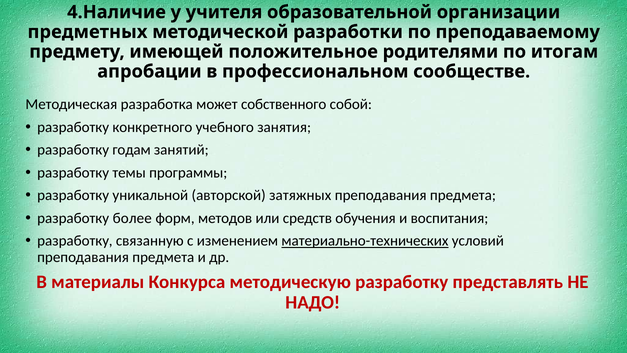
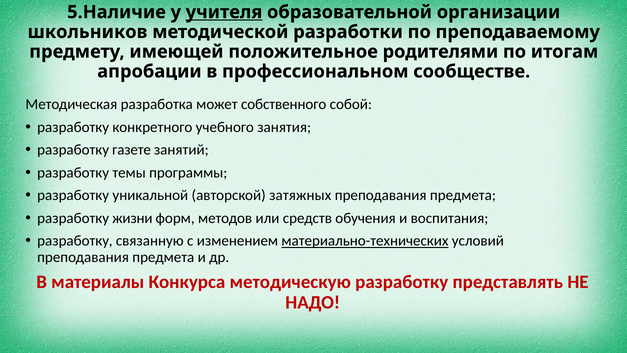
4.Наличие: 4.Наличие -> 5.Наличие
учителя underline: none -> present
предметных: предметных -> школьников
годам: годам -> газете
более: более -> жизни
